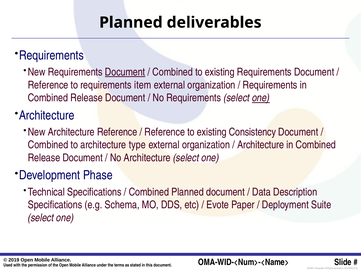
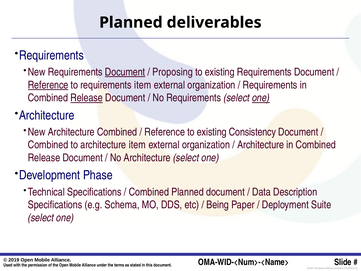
Combined at (173, 72): Combined -> Proposing
Reference at (48, 85) underline: none -> present
Release at (87, 98) underline: none -> present
Architecture Reference: Reference -> Combined
architecture type: type -> item
Evote: Evote -> Being
